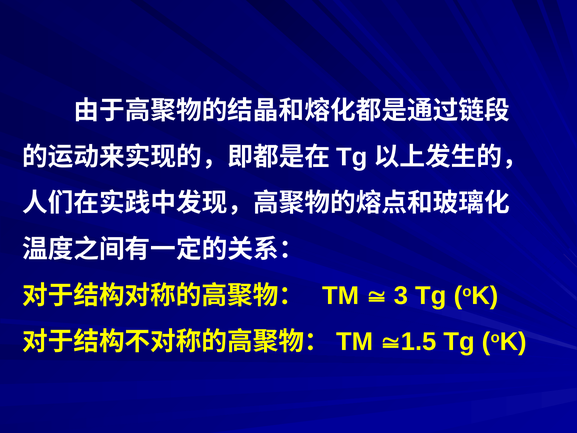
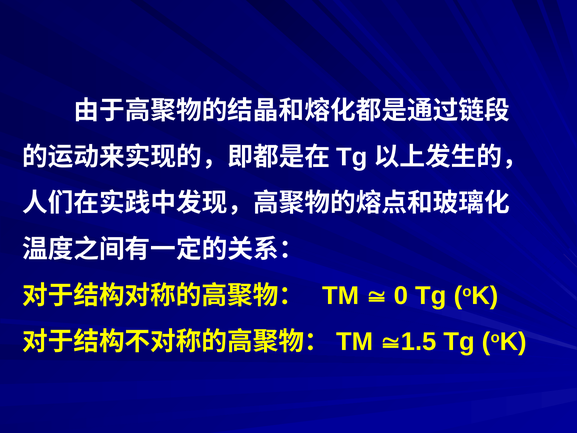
3: 3 -> 0
